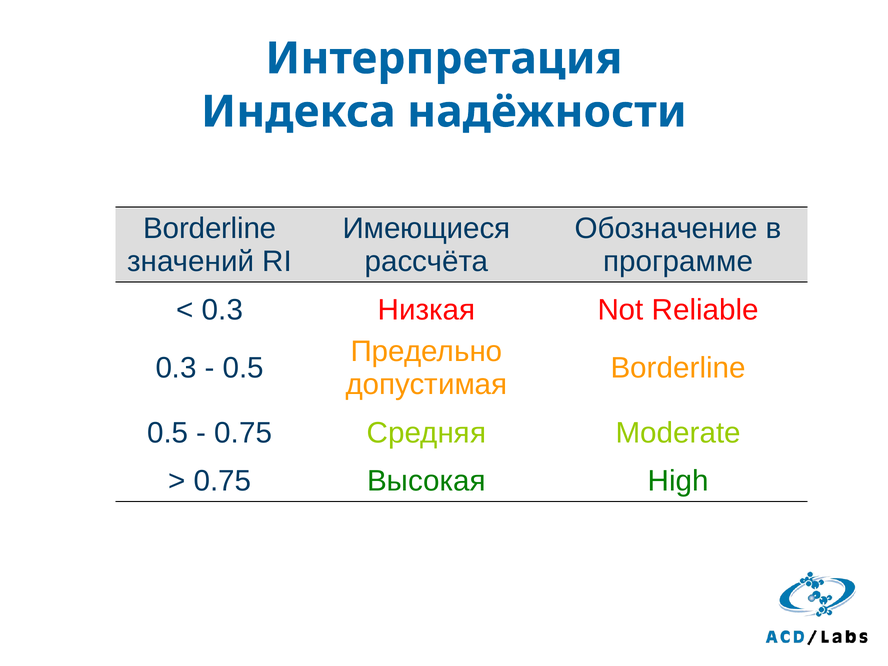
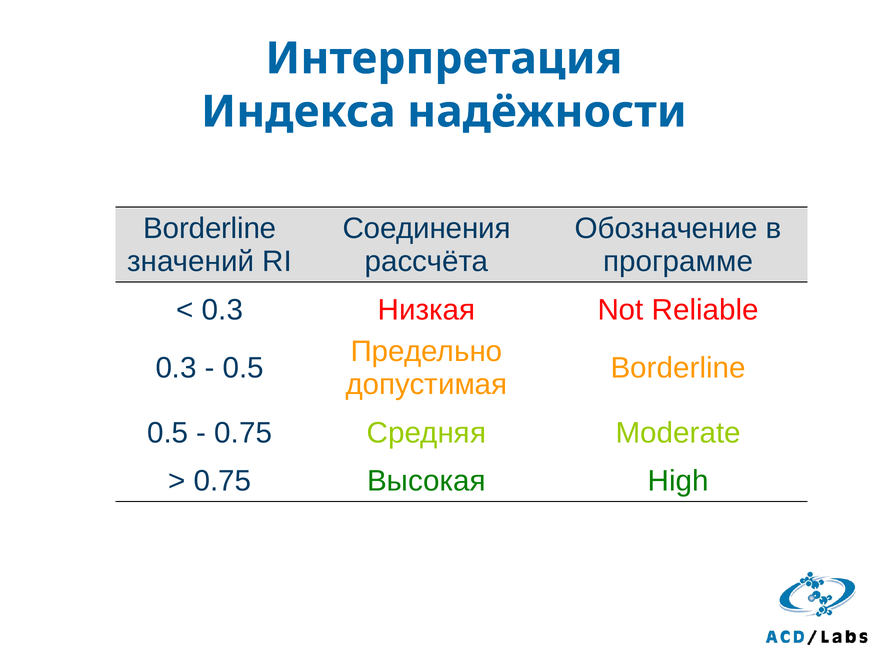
Имеющиеся: Имеющиеся -> Соединения
